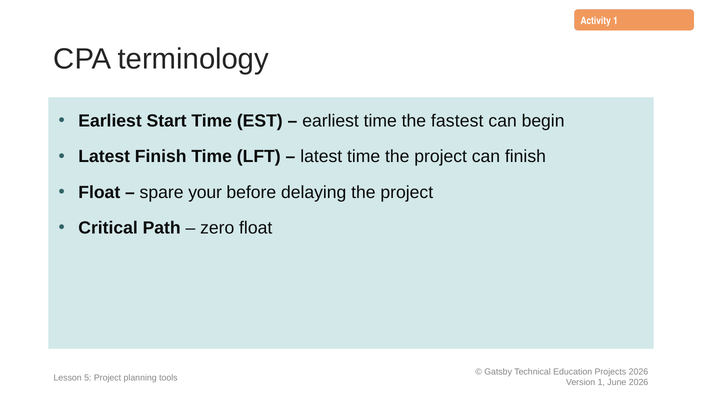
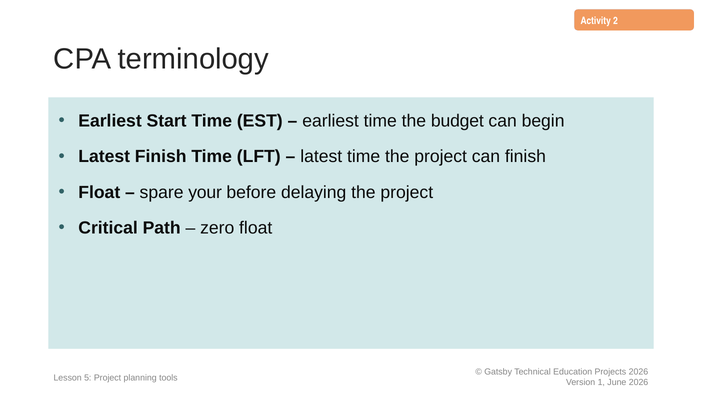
Activity 1: 1 -> 2
fastest: fastest -> budget
